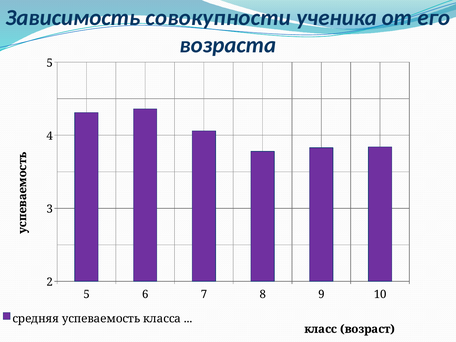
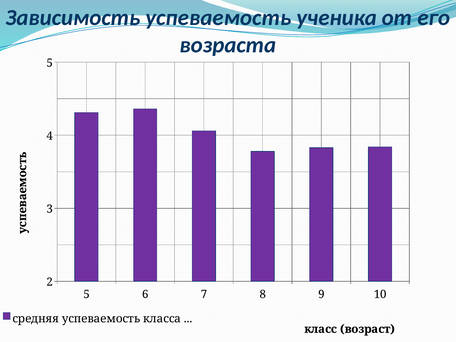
Зависимость совокупности: совокупности -> успеваемость
